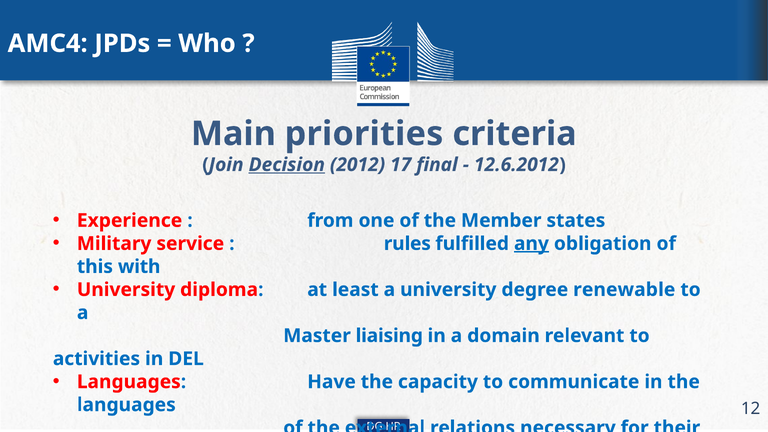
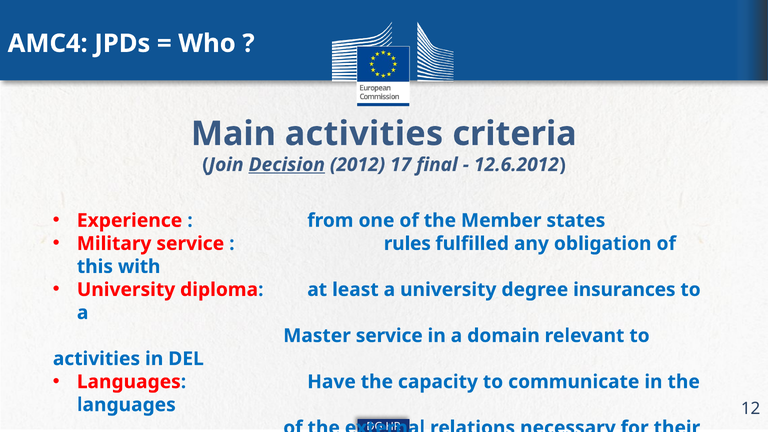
Main priorities: priorities -> activities
any underline: present -> none
renewable: renewable -> insurances
Master liaising: liaising -> service
